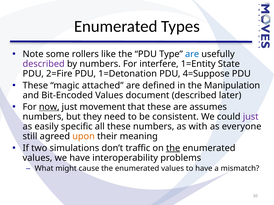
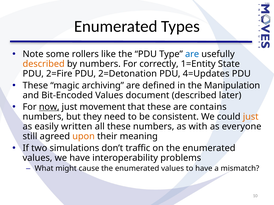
described at (44, 64) colour: purple -> orange
interfere: interfere -> correctly
1=Detonation: 1=Detonation -> 2=Detonation
4=Suppose: 4=Suppose -> 4=Updates
attached: attached -> archiving
assumes: assumes -> contains
just at (251, 117) colour: purple -> orange
specific: specific -> written
the at (173, 148) underline: present -> none
